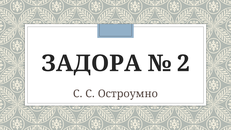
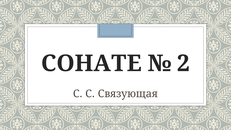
ЗАДОРА: ЗАДОРА -> СОНАТЕ
Остроумно: Остроумно -> Связующая
